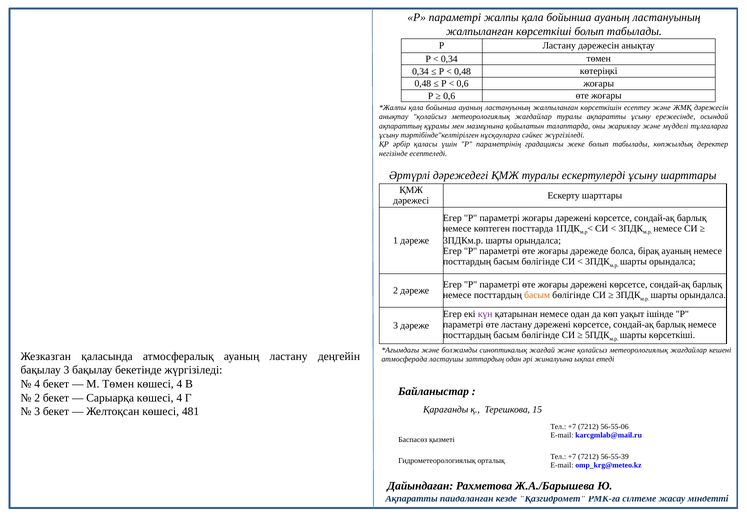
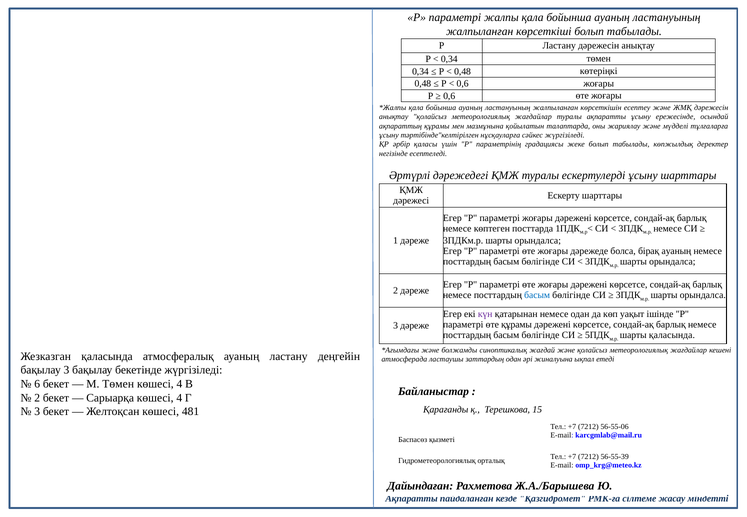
басым at (537, 295) colour: orange -> blue
өте ластану: ластану -> құрамы
шарты көрсеткіші: көрсеткіші -> қаласында
4 at (37, 384): 4 -> 6
